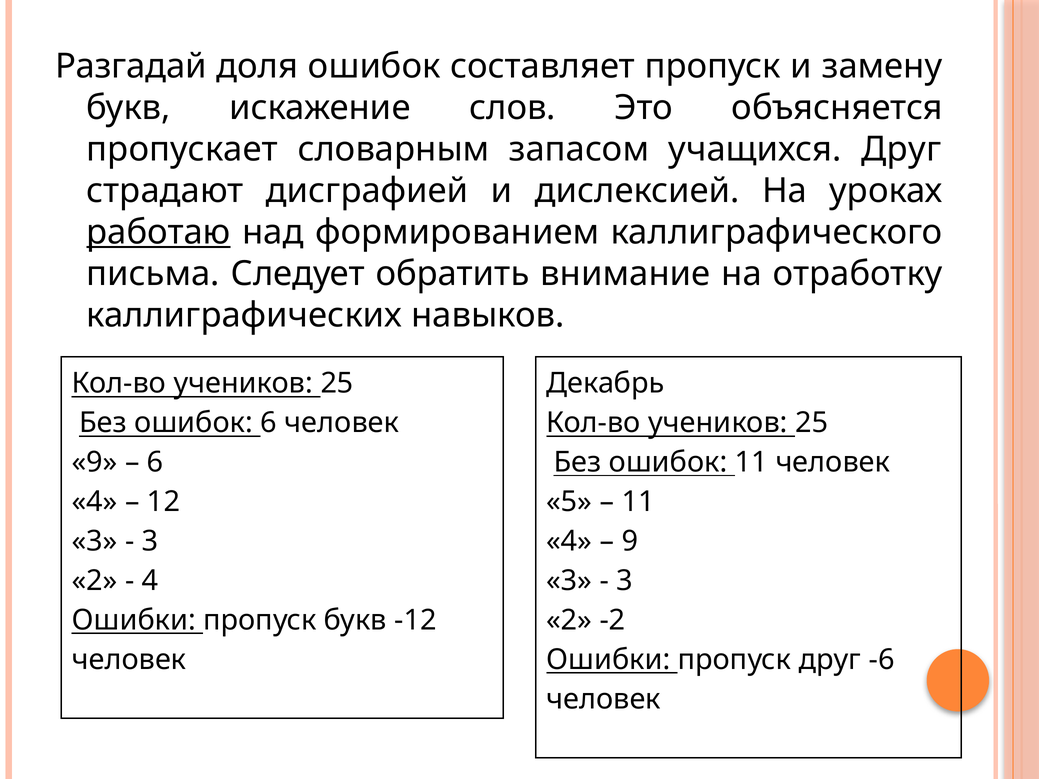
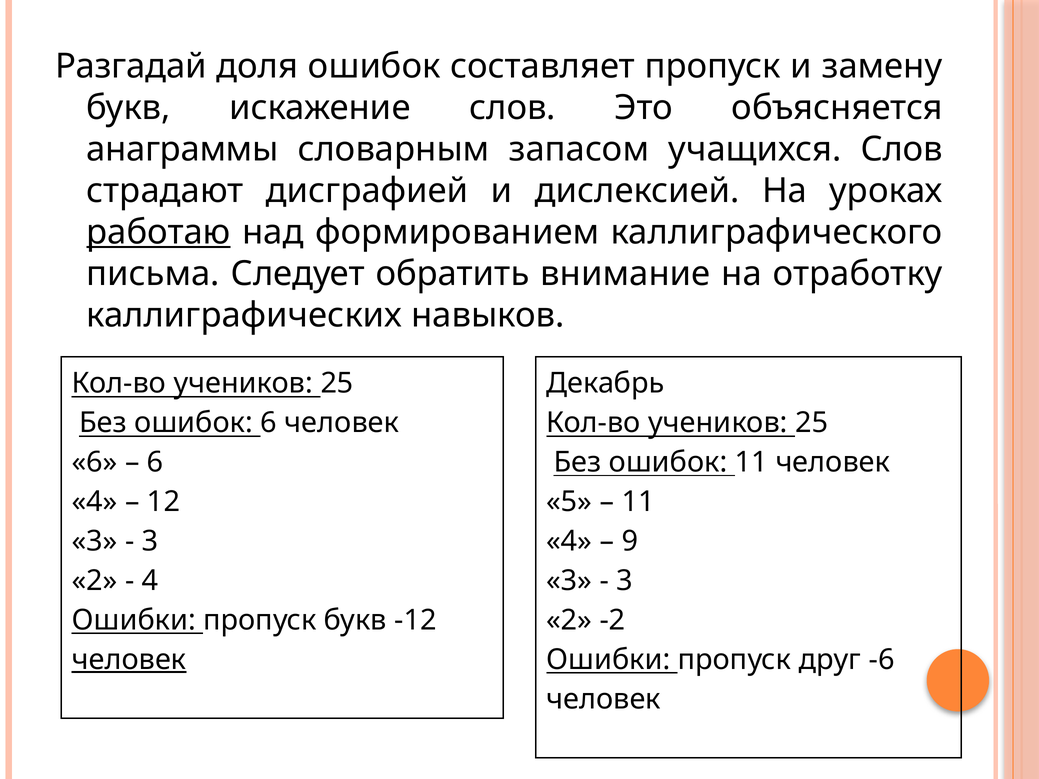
пропускает: пропускает -> анаграммы
учащихся Друг: Друг -> Слов
9 at (95, 463): 9 -> 6
человек at (129, 660) underline: none -> present
